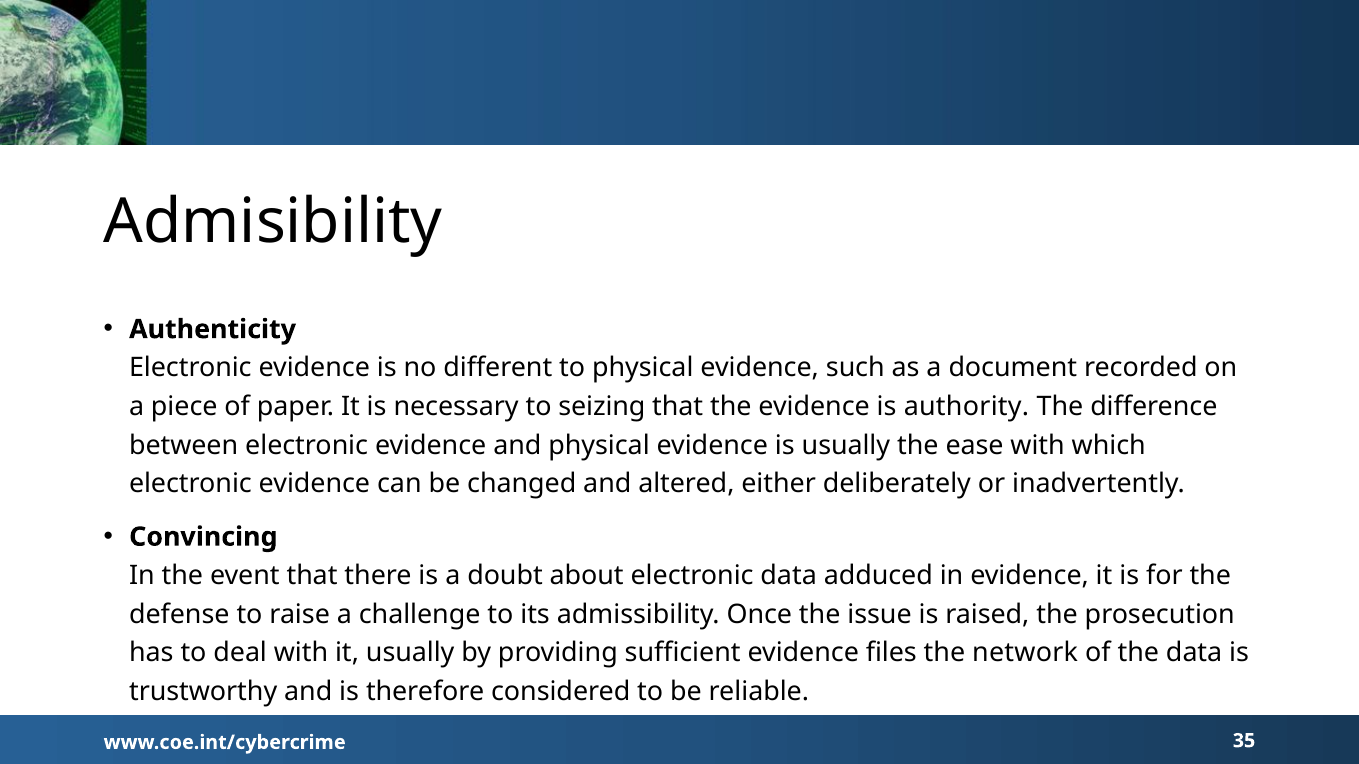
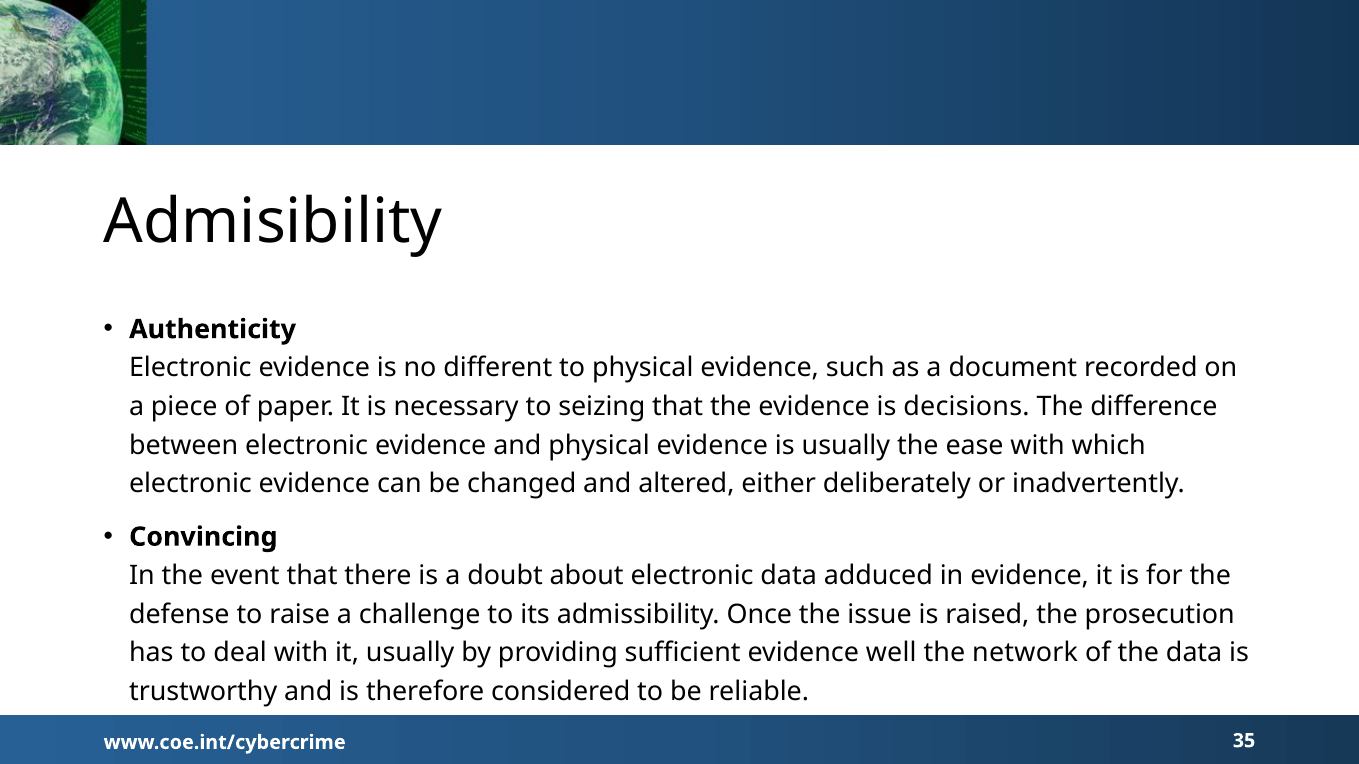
authority: authority -> decisions
files: files -> well
